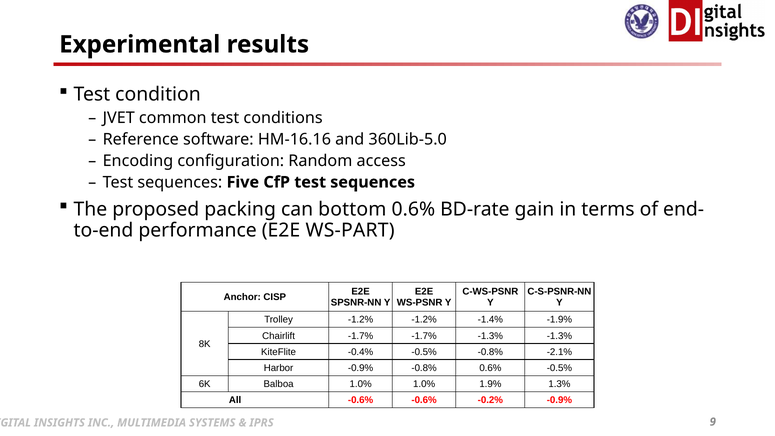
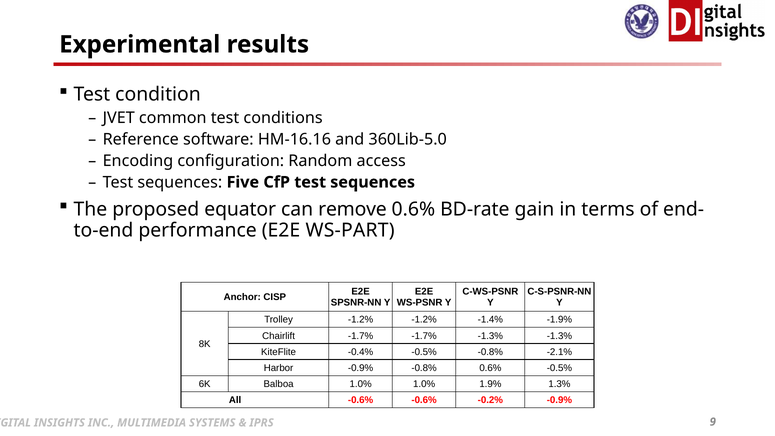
packing: packing -> equator
bottom: bottom -> remove
